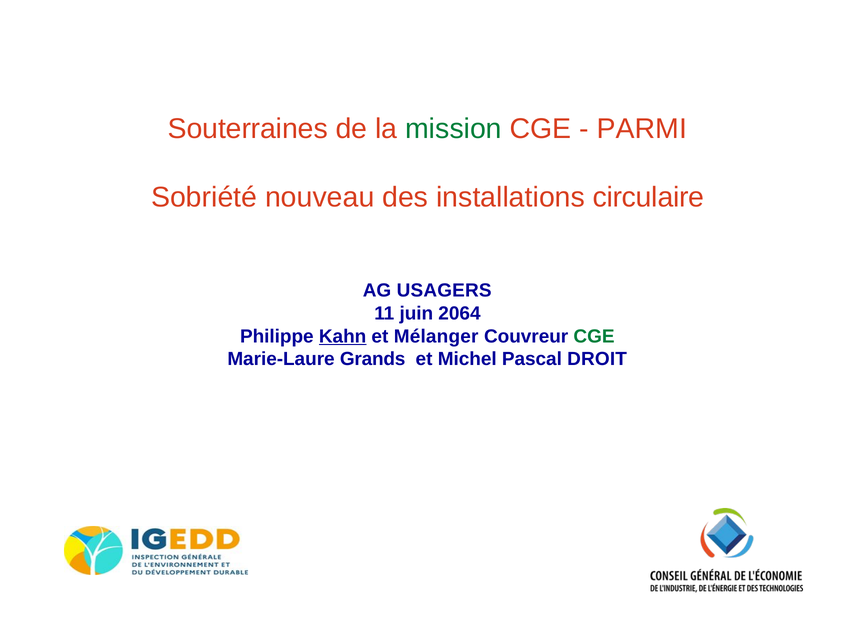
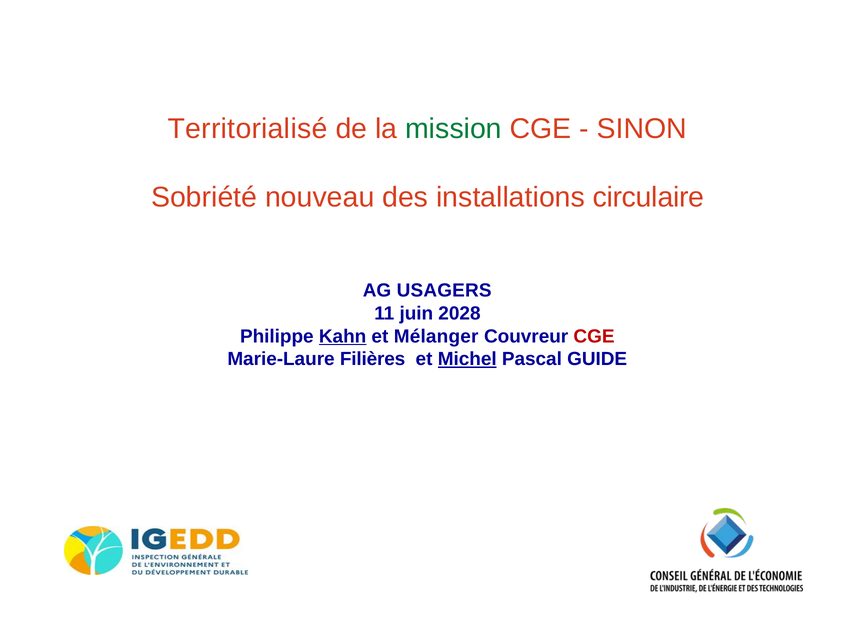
Souterraines: Souterraines -> Territorialisé
PARMI: PARMI -> SINON
2064: 2064 -> 2028
CGE at (594, 336) colour: green -> red
Grands: Grands -> Filières
Michel underline: none -> present
DROIT: DROIT -> GUIDE
